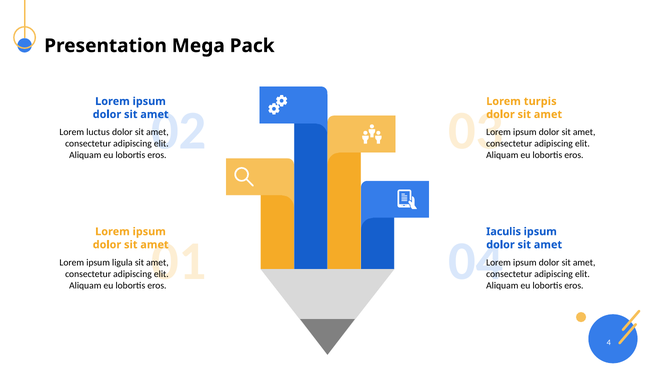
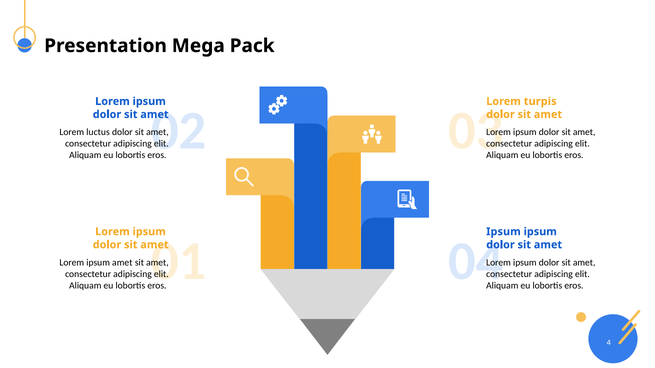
Iaculis at (504, 232): Iaculis -> Ipsum
ipsum ligula: ligula -> amet
